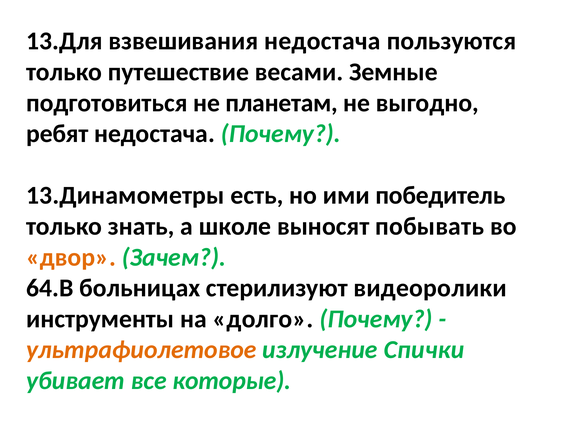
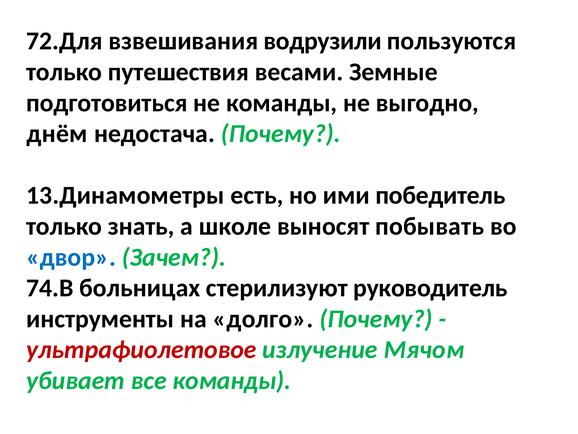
13.Для: 13.Для -> 72.Для
взвешивания недостача: недостача -> водрузили
путешествие: путешествие -> путешествия
не планетам: планетам -> команды
ребят: ребят -> днём
двор colour: orange -> blue
64.В: 64.В -> 74.В
видеоролики: видеоролики -> руководитель
ультрафиолетовое colour: orange -> red
Спички: Спички -> Мячом
все которые: которые -> команды
